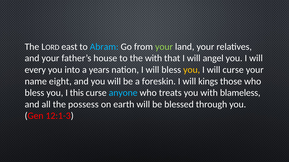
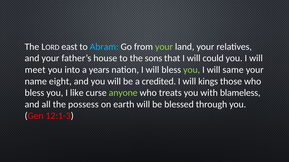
the with: with -> sons
angel: angel -> could
every: every -> meet
you at (192, 70) colour: yellow -> light green
will curse: curse -> same
foreskin: foreskin -> credited
this: this -> like
anyone colour: light blue -> light green
